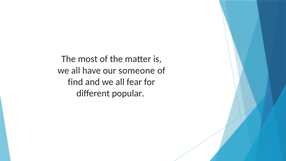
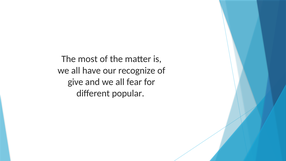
someone: someone -> recognize
find: find -> give
